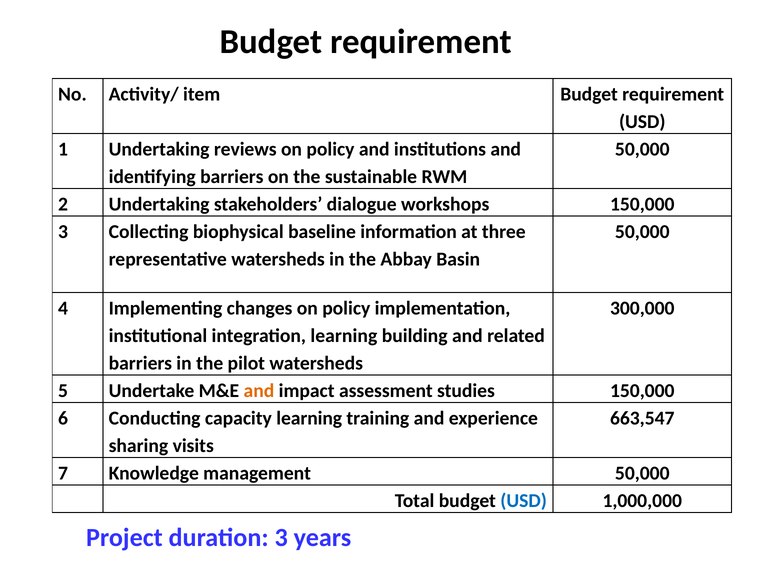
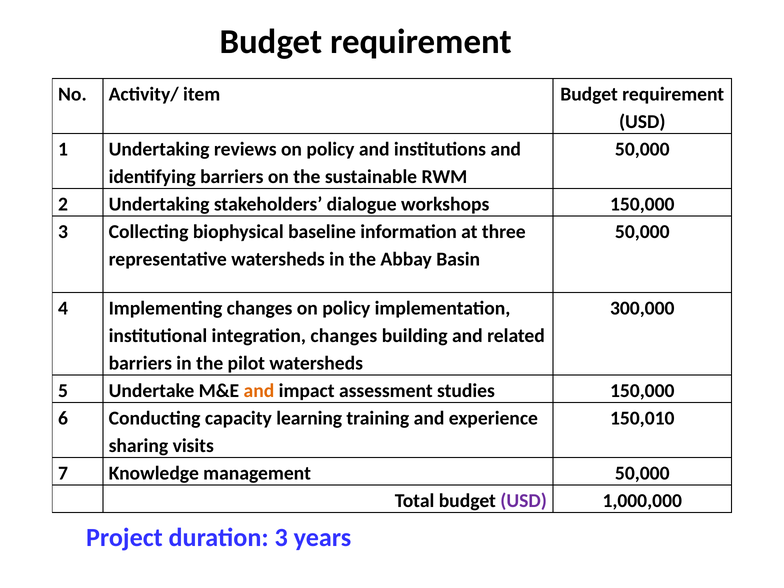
integration learning: learning -> changes
663,547: 663,547 -> 150,010
USD at (524, 501) colour: blue -> purple
